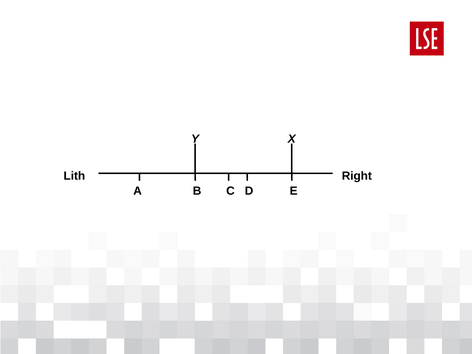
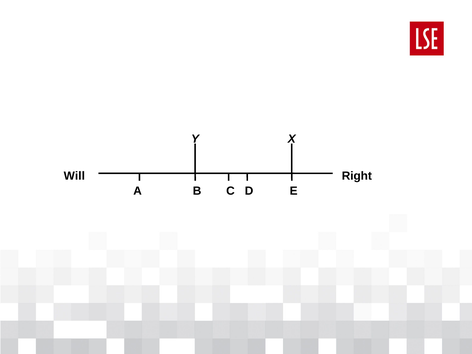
Lith: Lith -> Will
